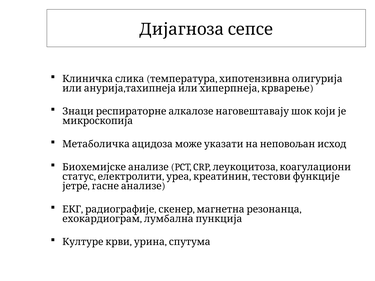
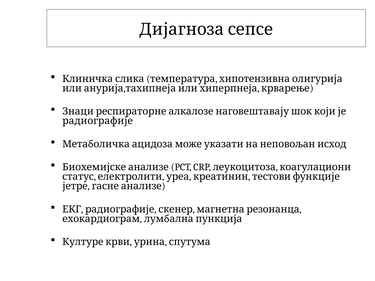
микроскопија at (98, 121): микроскопија -> радиографије
